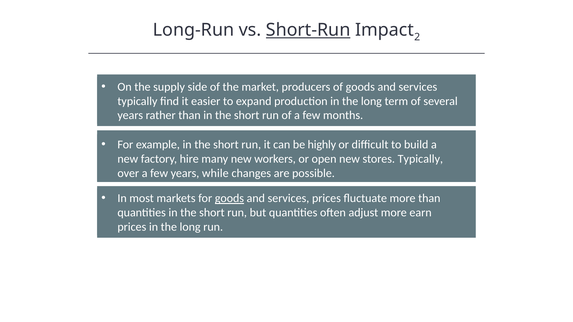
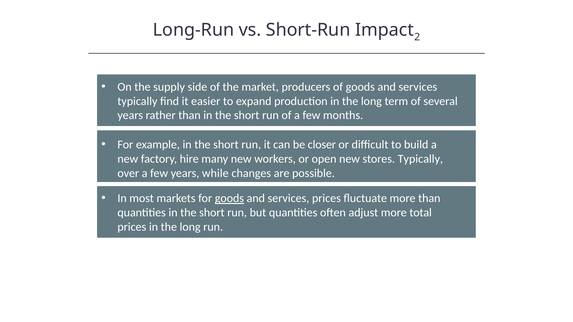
Short-Run underline: present -> none
highly: highly -> closer
earn: earn -> total
